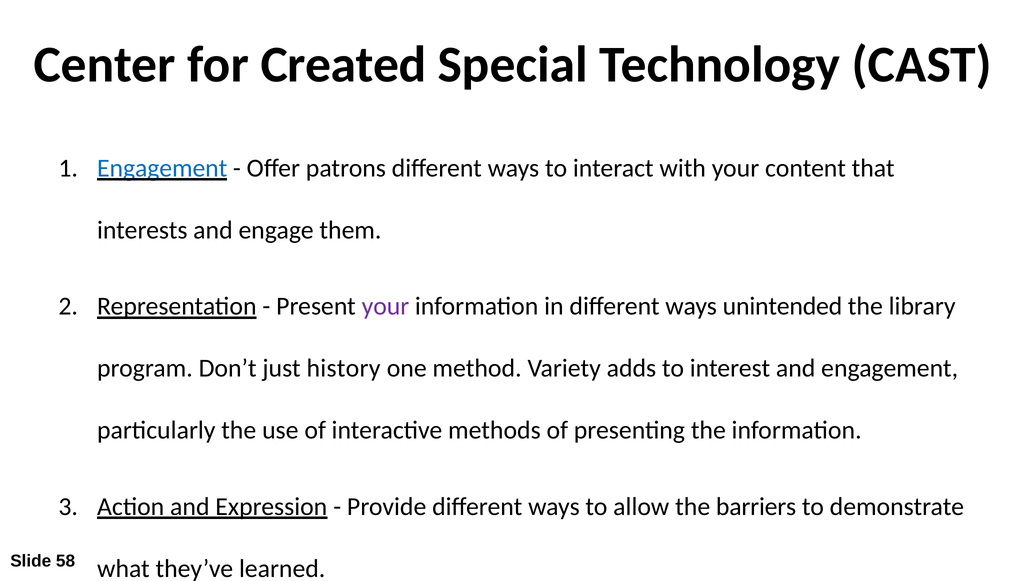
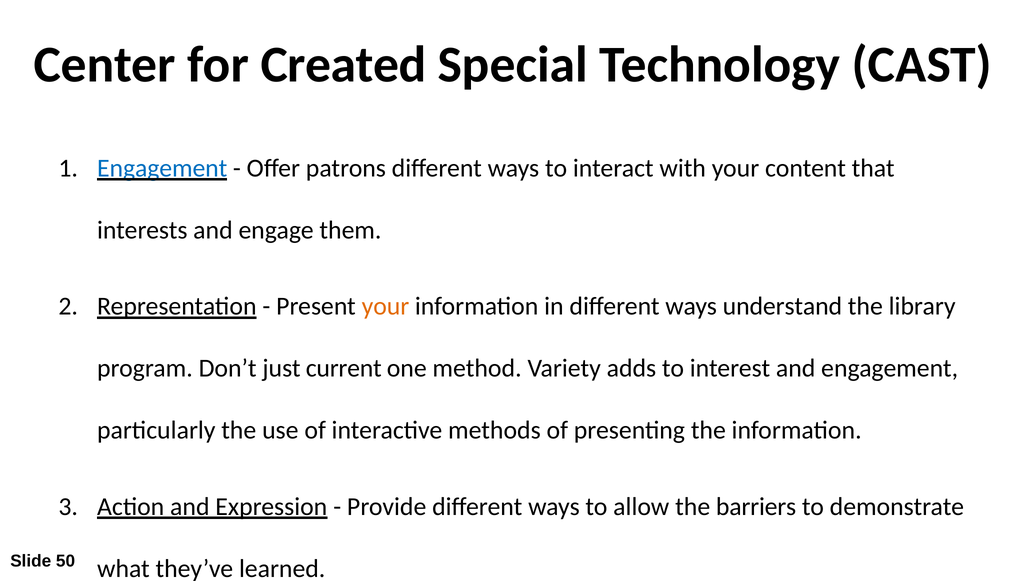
your at (385, 306) colour: purple -> orange
unintended: unintended -> understand
history: history -> current
58: 58 -> 50
